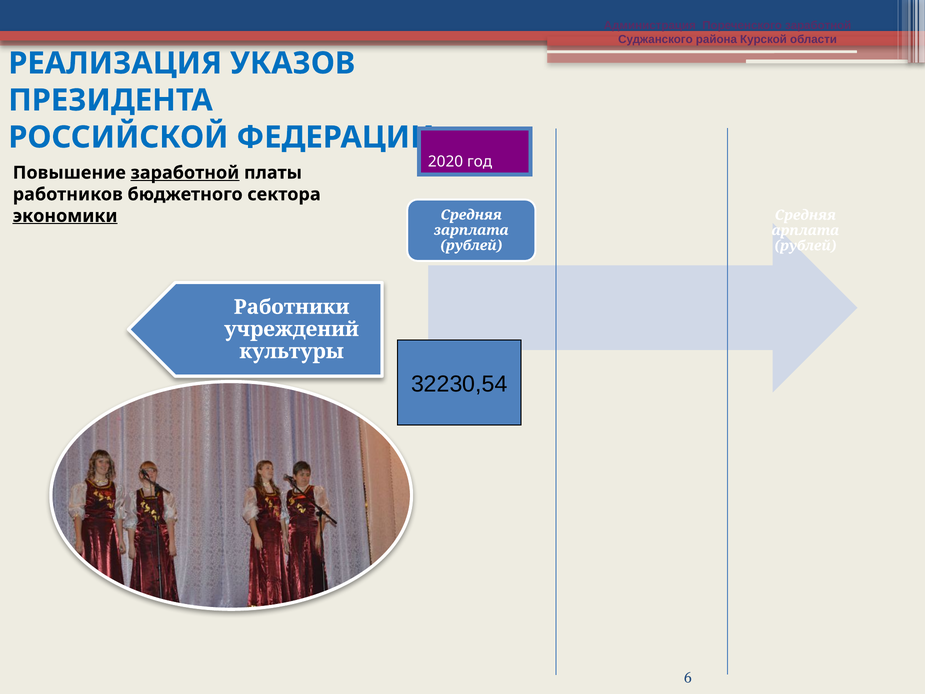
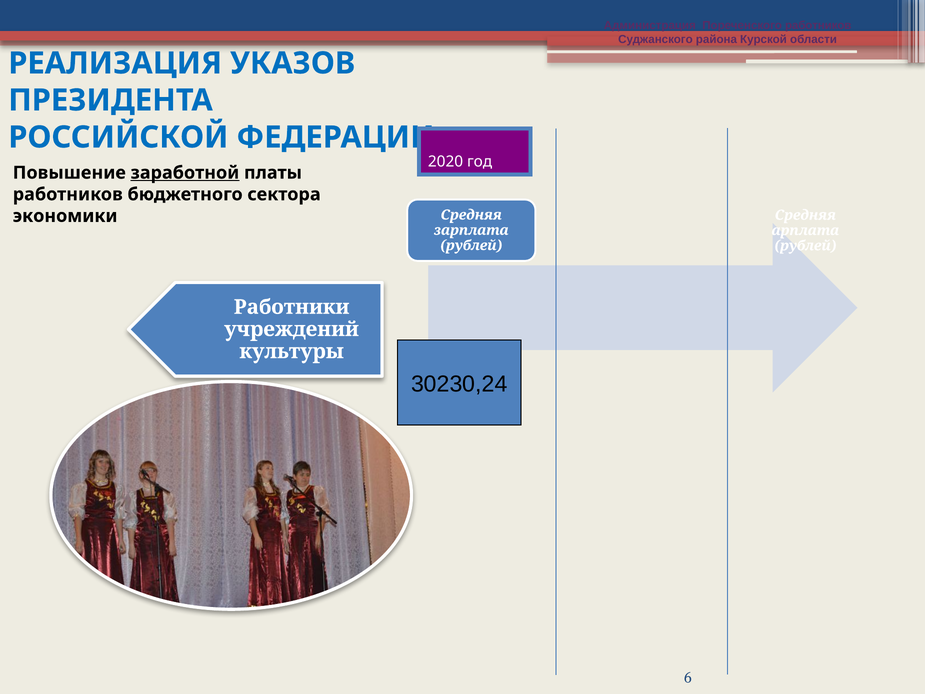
Пореченского заработной: заработной -> работников
экономики underline: present -> none
32230,54: 32230,54 -> 30230,24
